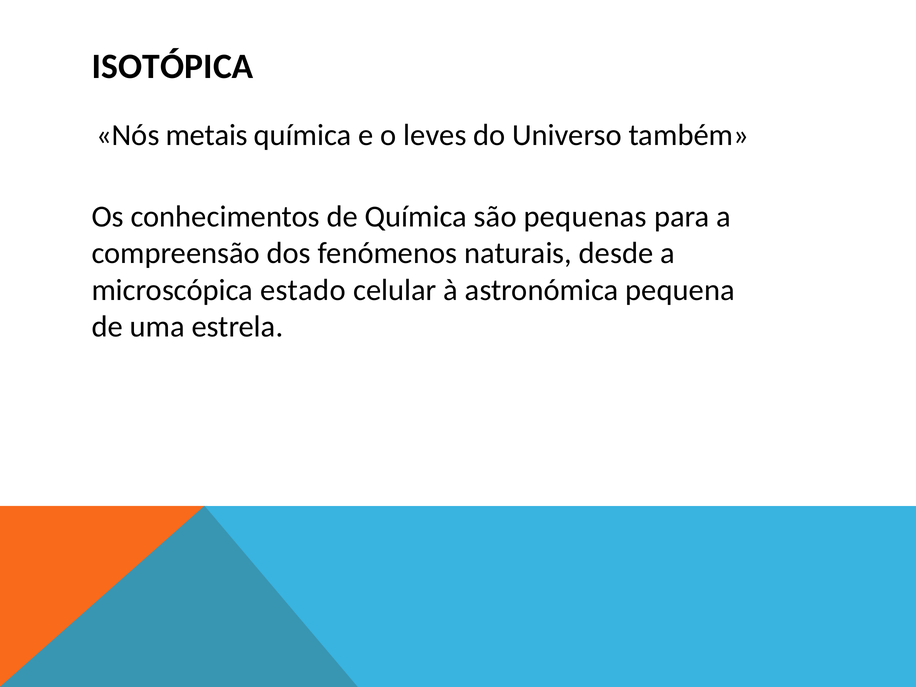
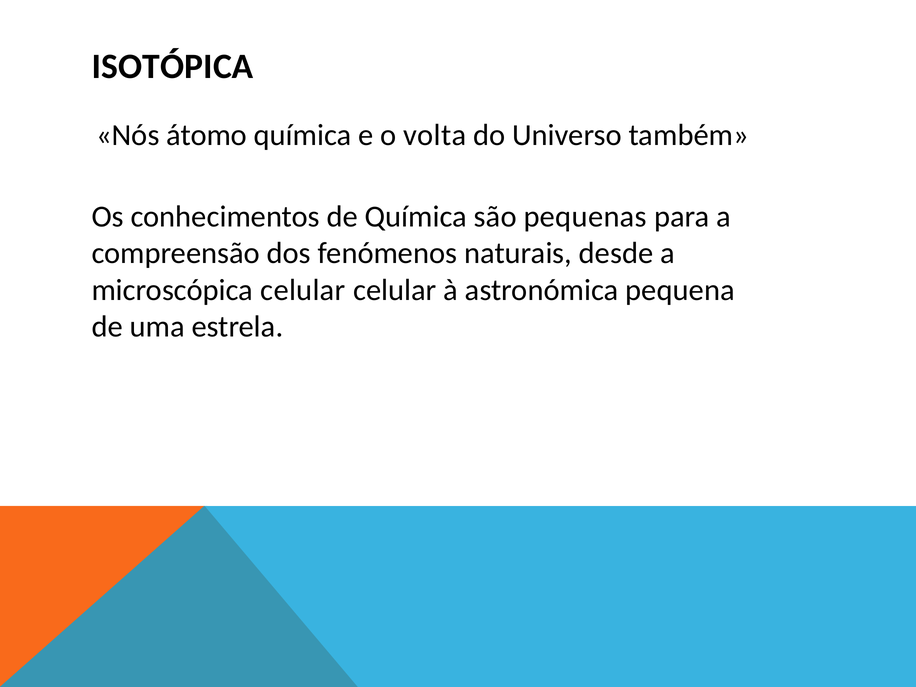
metais: metais -> átomo
leves: leves -> volta
microscópica estado: estado -> celular
